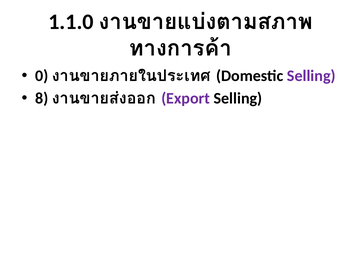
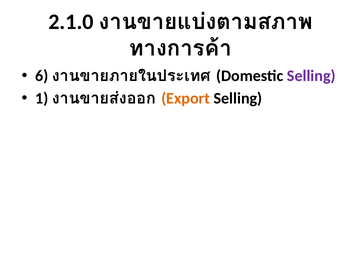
1.1.0: 1.1.0 -> 2.1.0
0: 0 -> 6
8: 8 -> 1
Export colour: purple -> orange
